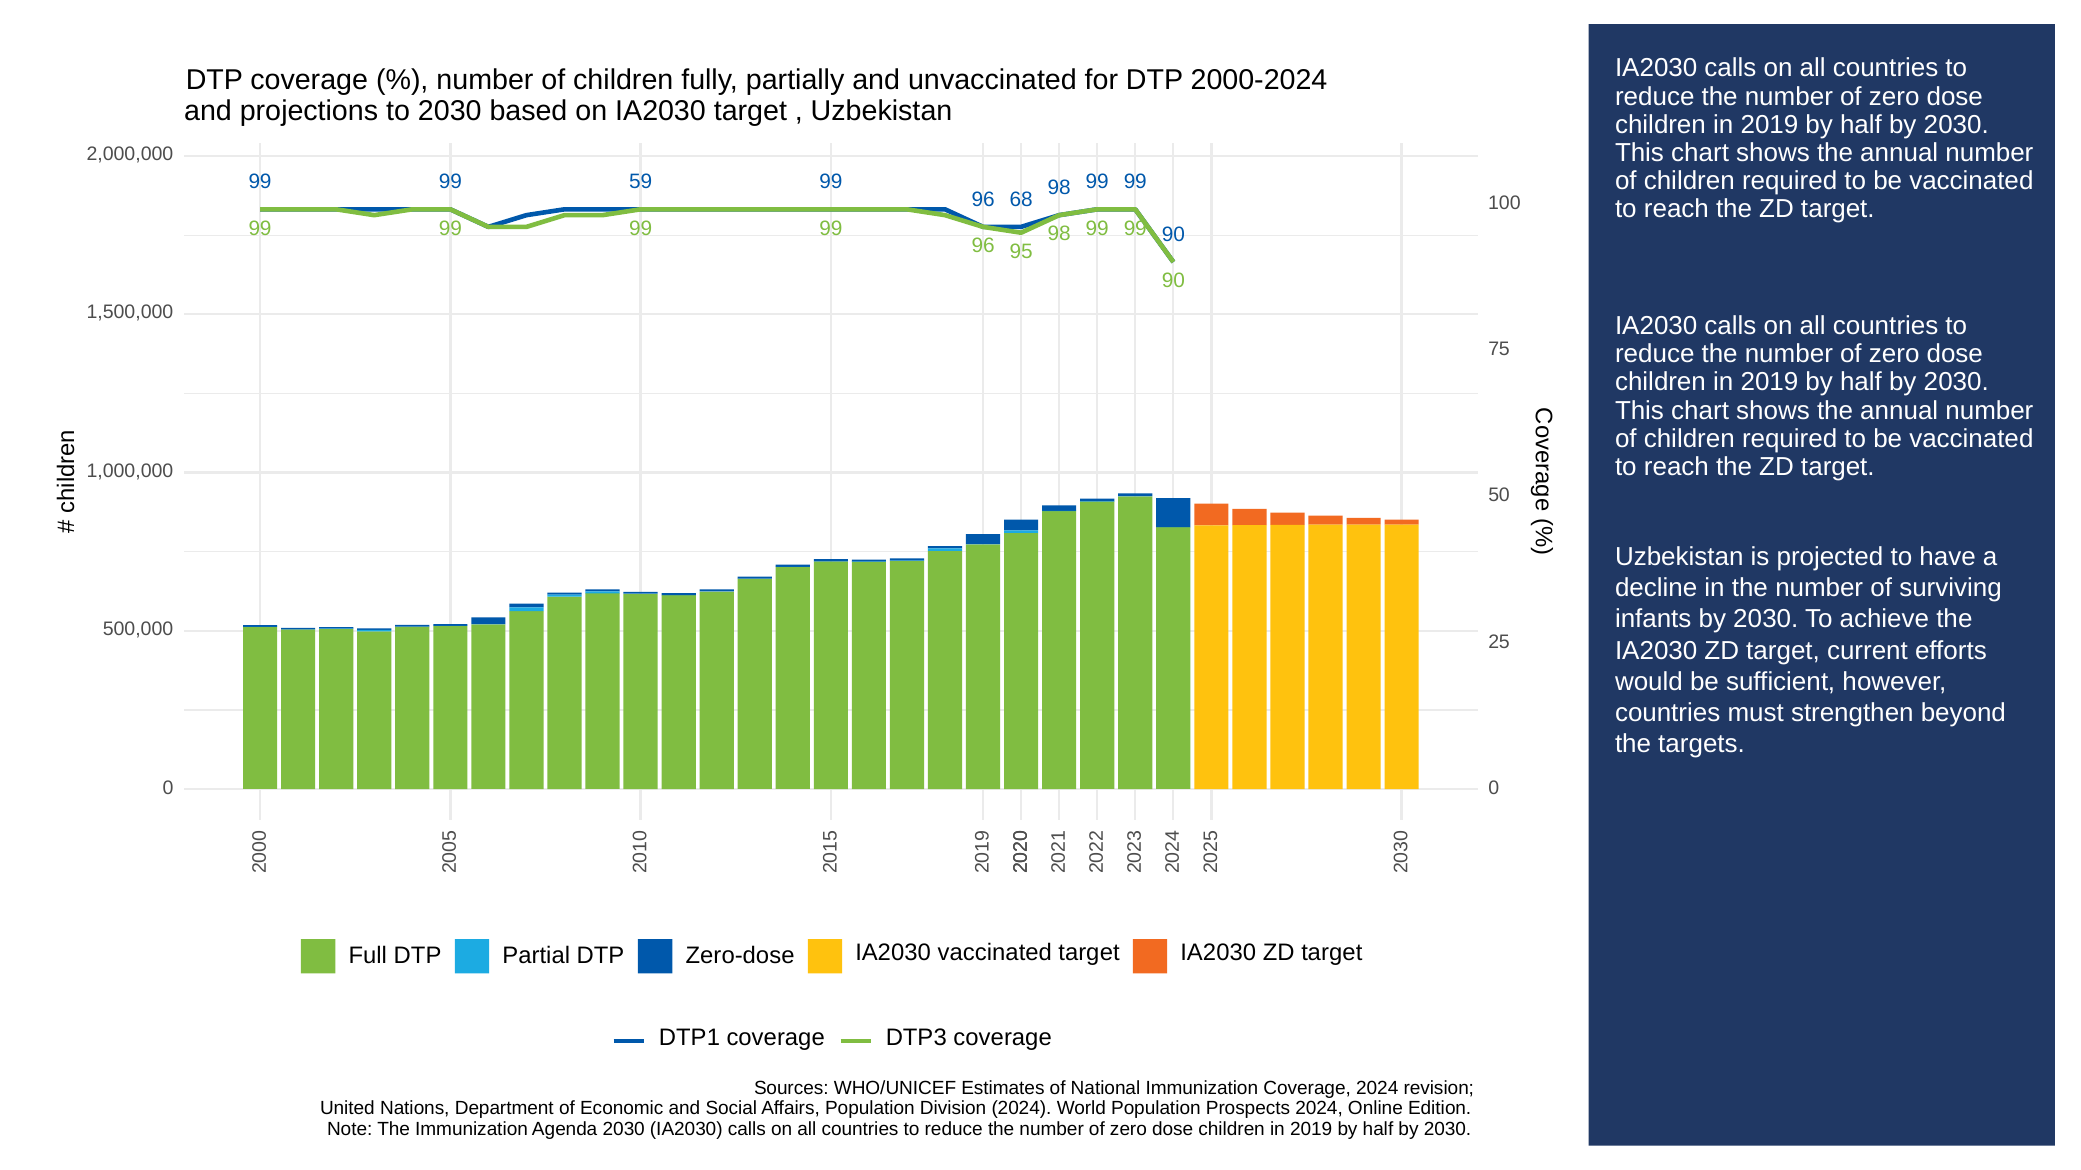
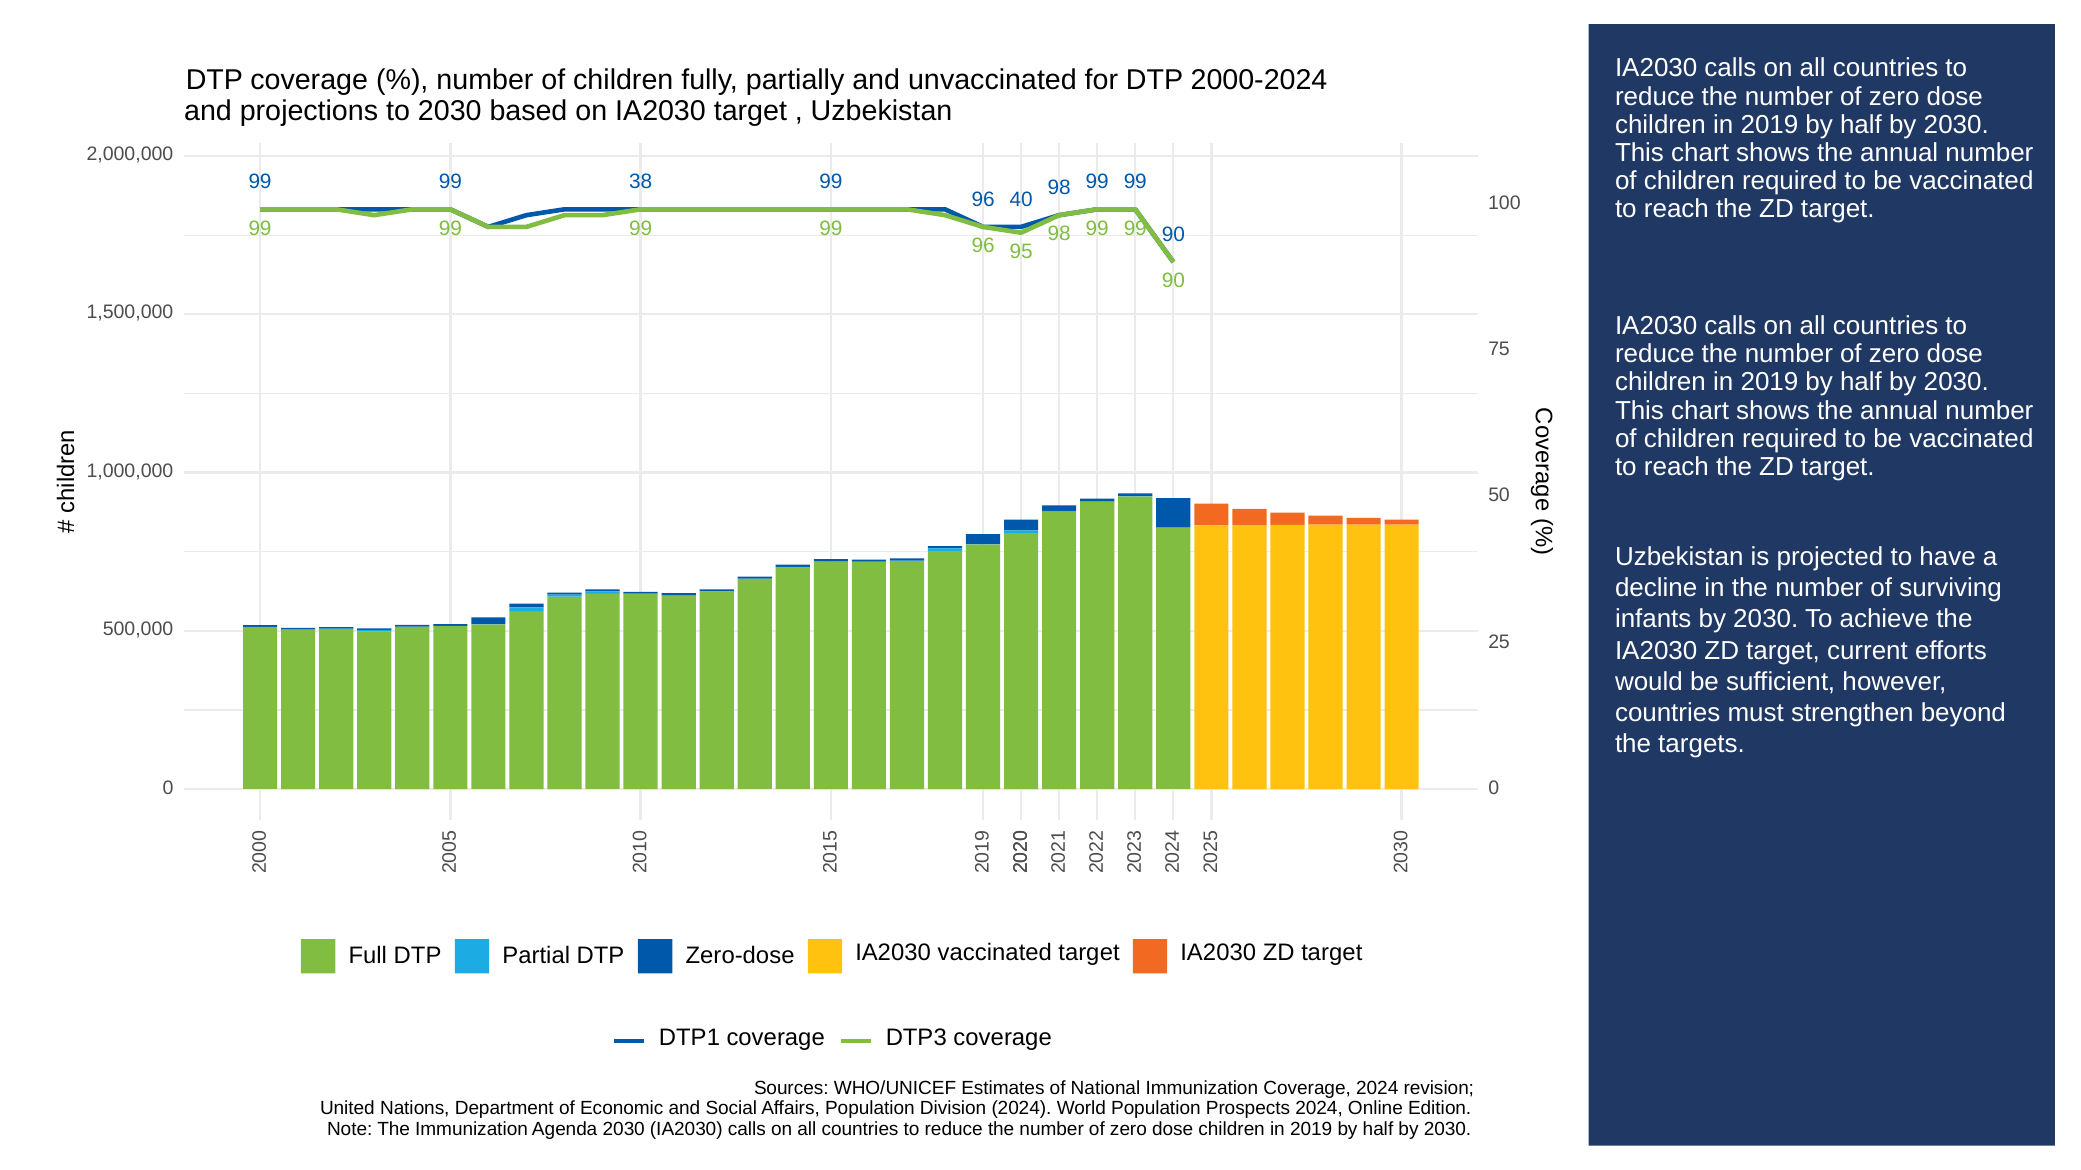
59: 59 -> 38
68: 68 -> 40
